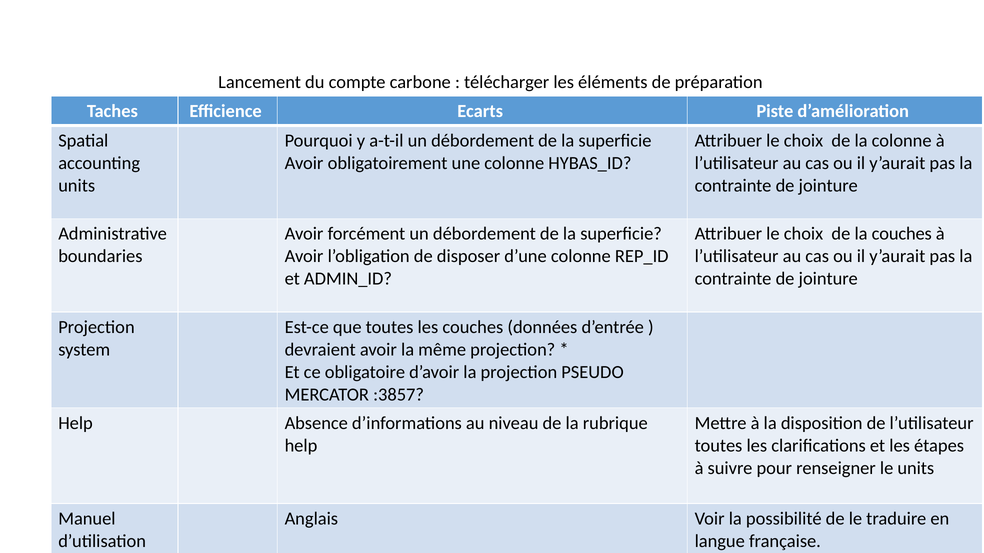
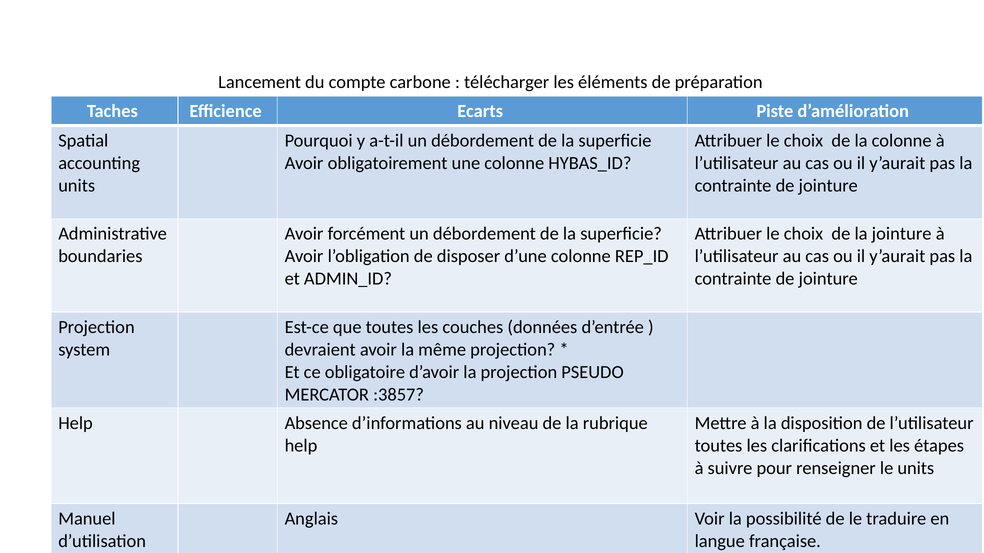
la couches: couches -> jointure
